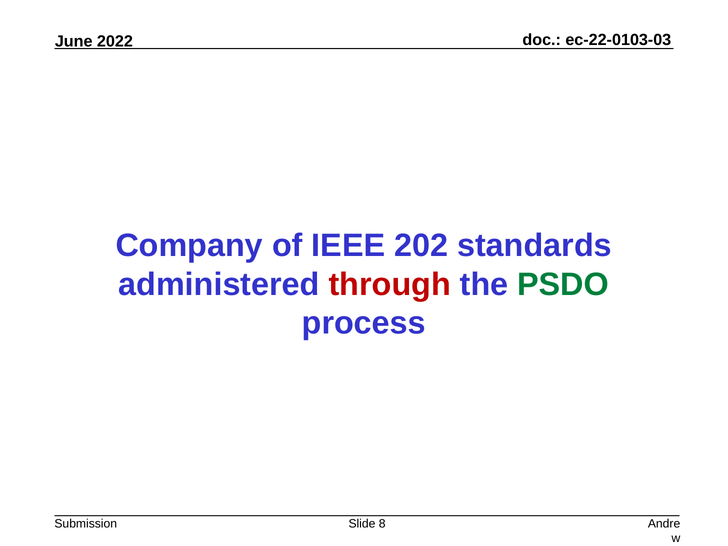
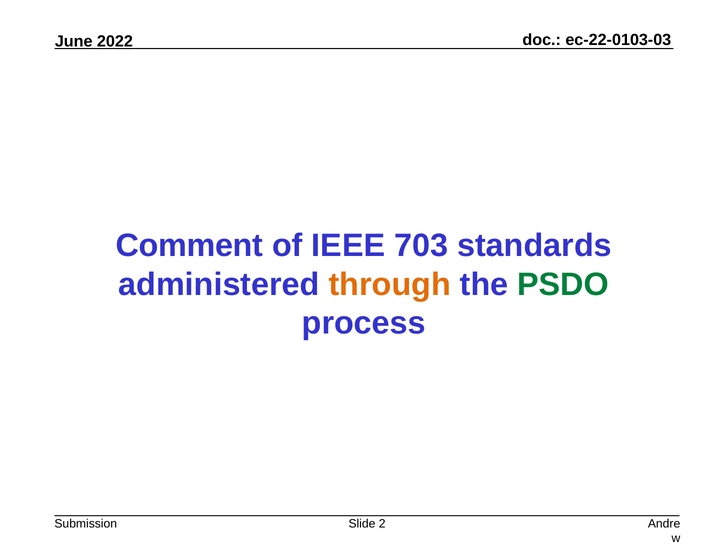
Company: Company -> Comment
202: 202 -> 703
through colour: red -> orange
8: 8 -> 2
